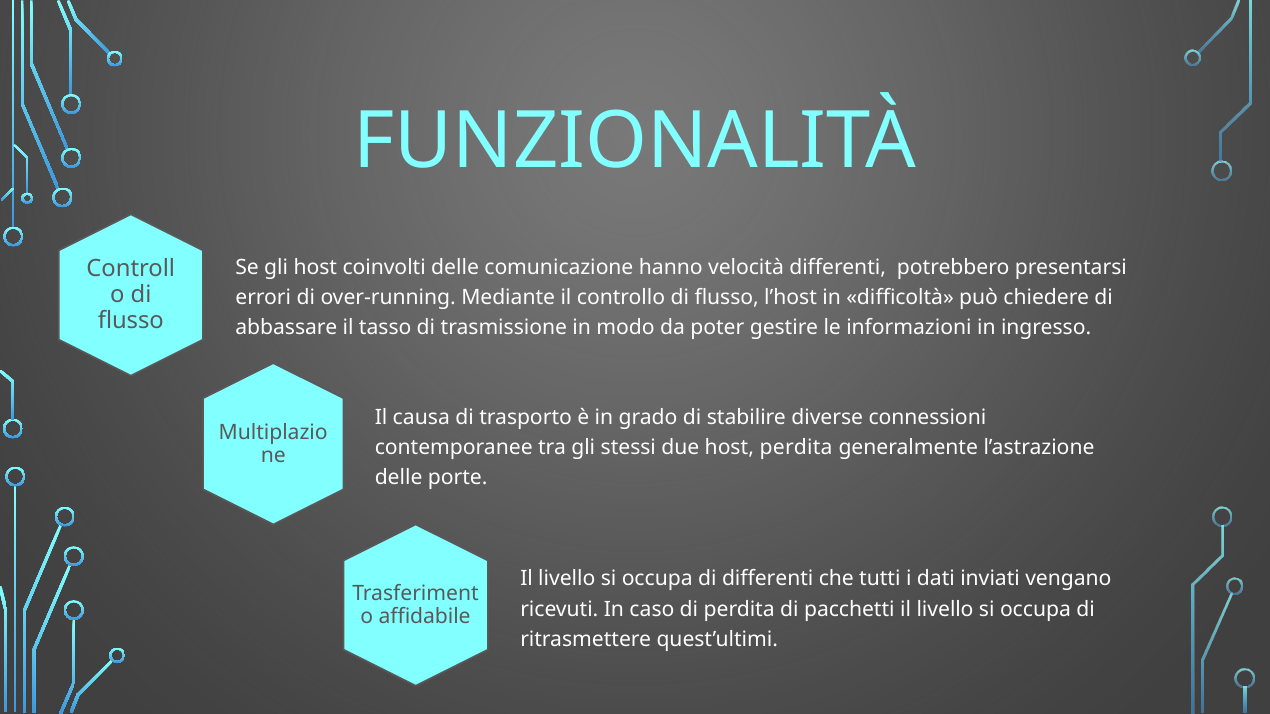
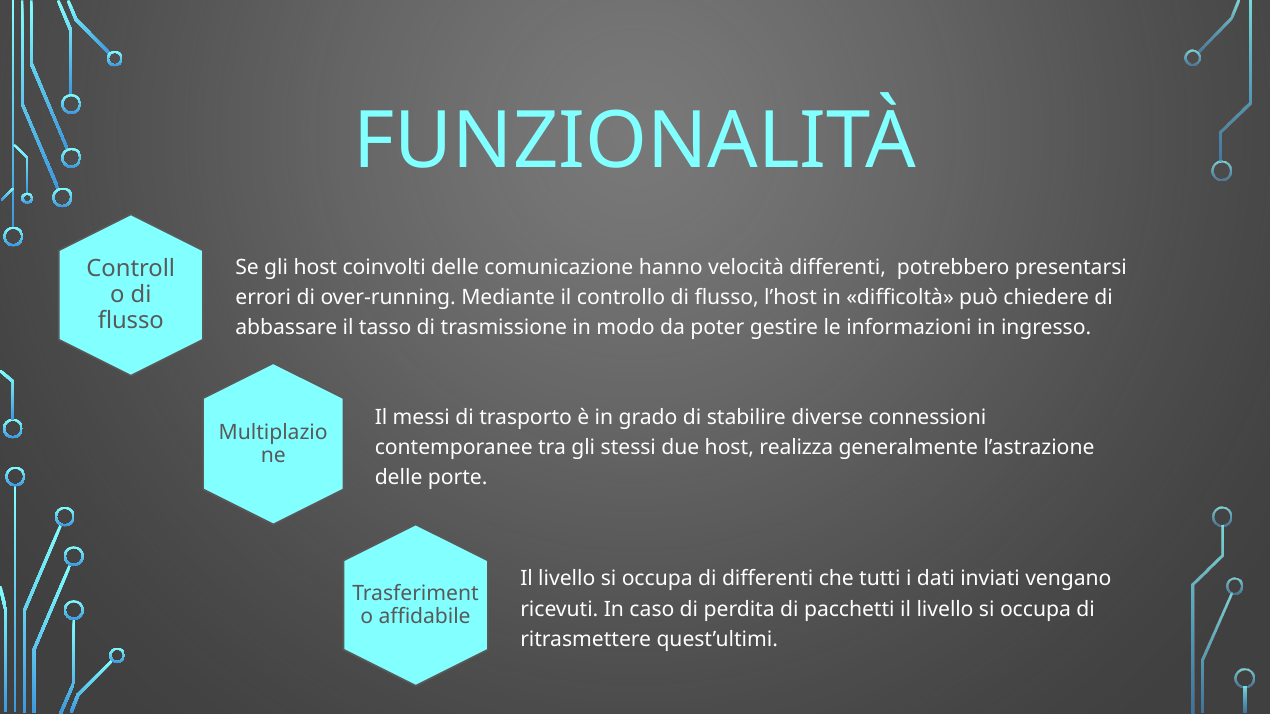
causa: causa -> messi
host perdita: perdita -> realizza
